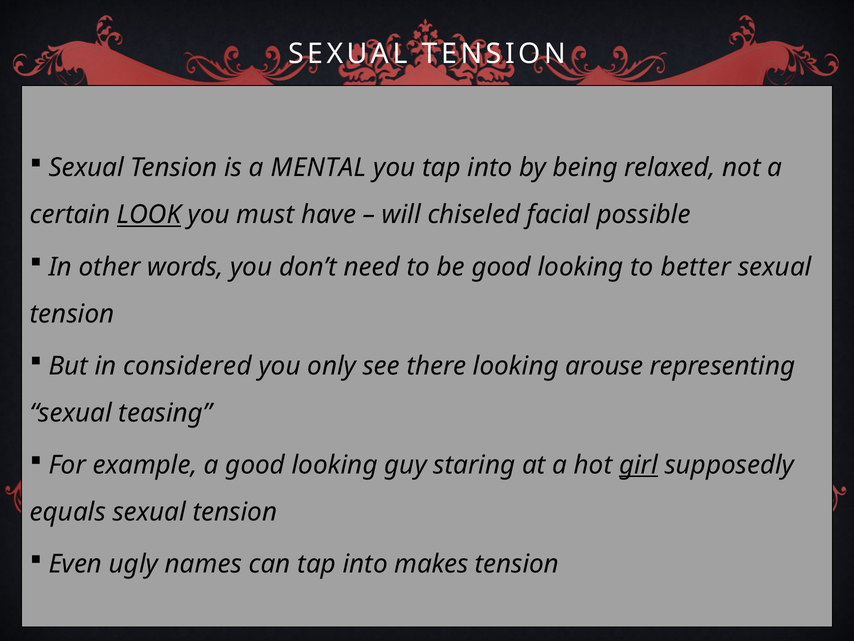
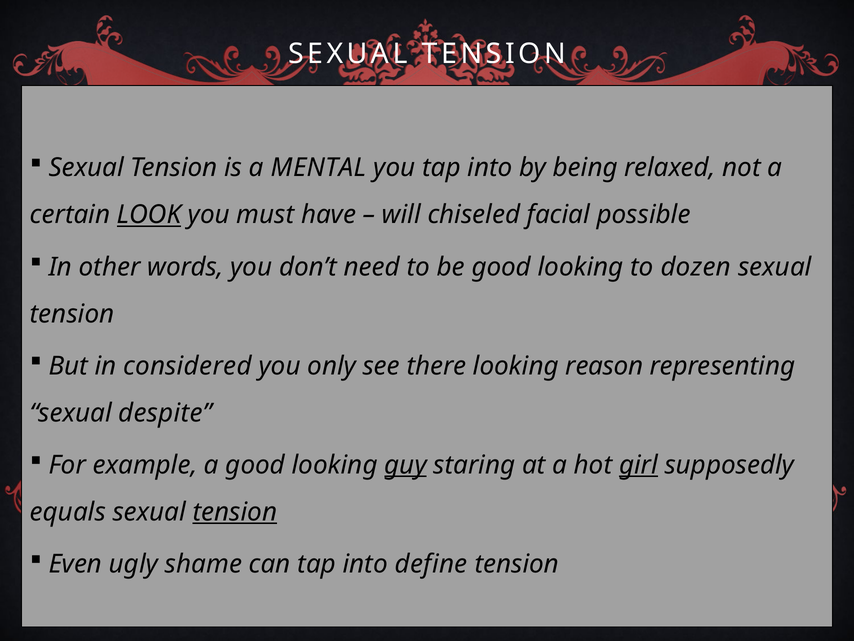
better: better -> dozen
arouse: arouse -> reason
teasing: teasing -> despite
guy underline: none -> present
tension at (235, 512) underline: none -> present
names: names -> shame
makes: makes -> define
